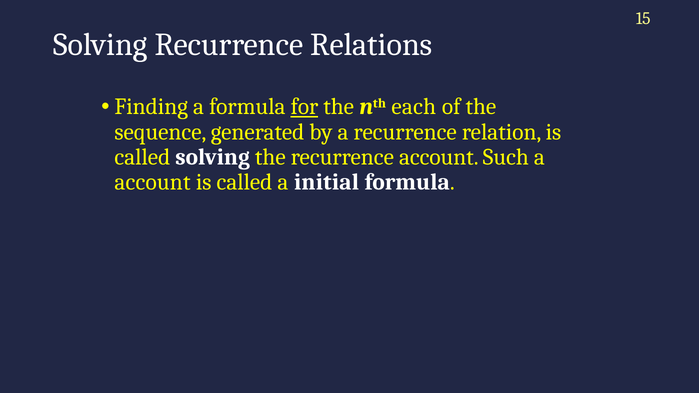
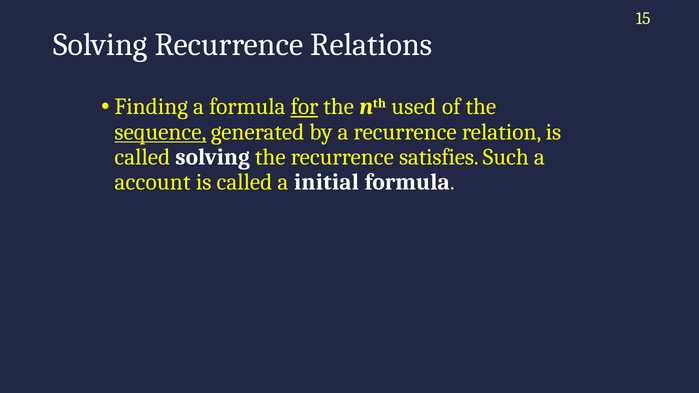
each: each -> used
sequence underline: none -> present
recurrence account: account -> satisfies
